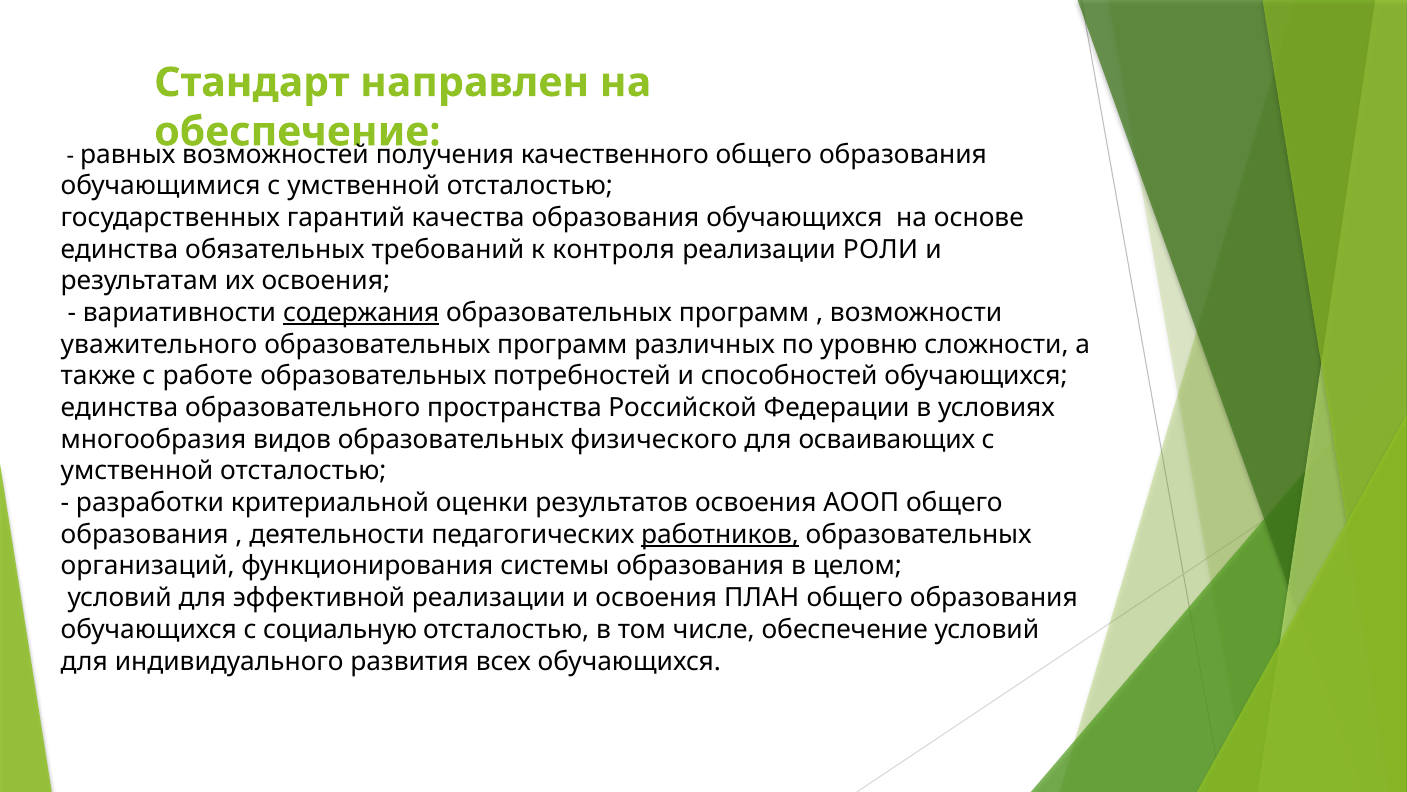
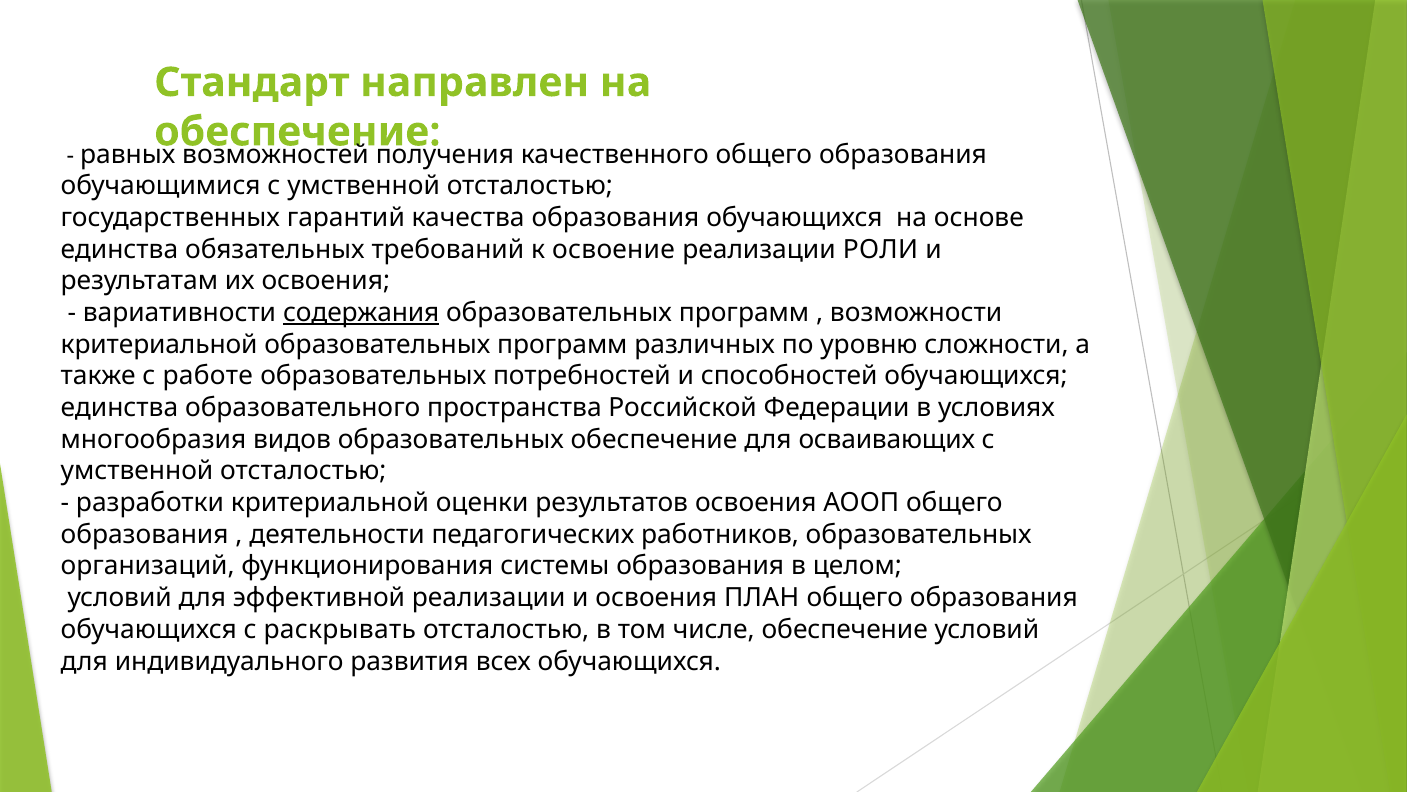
контроля: контроля -> освоение
уважительного at (159, 344): уважительного -> критериальной
образовательных физического: физического -> обеспечение
работников underline: present -> none
социальную: социальную -> раскрывать
